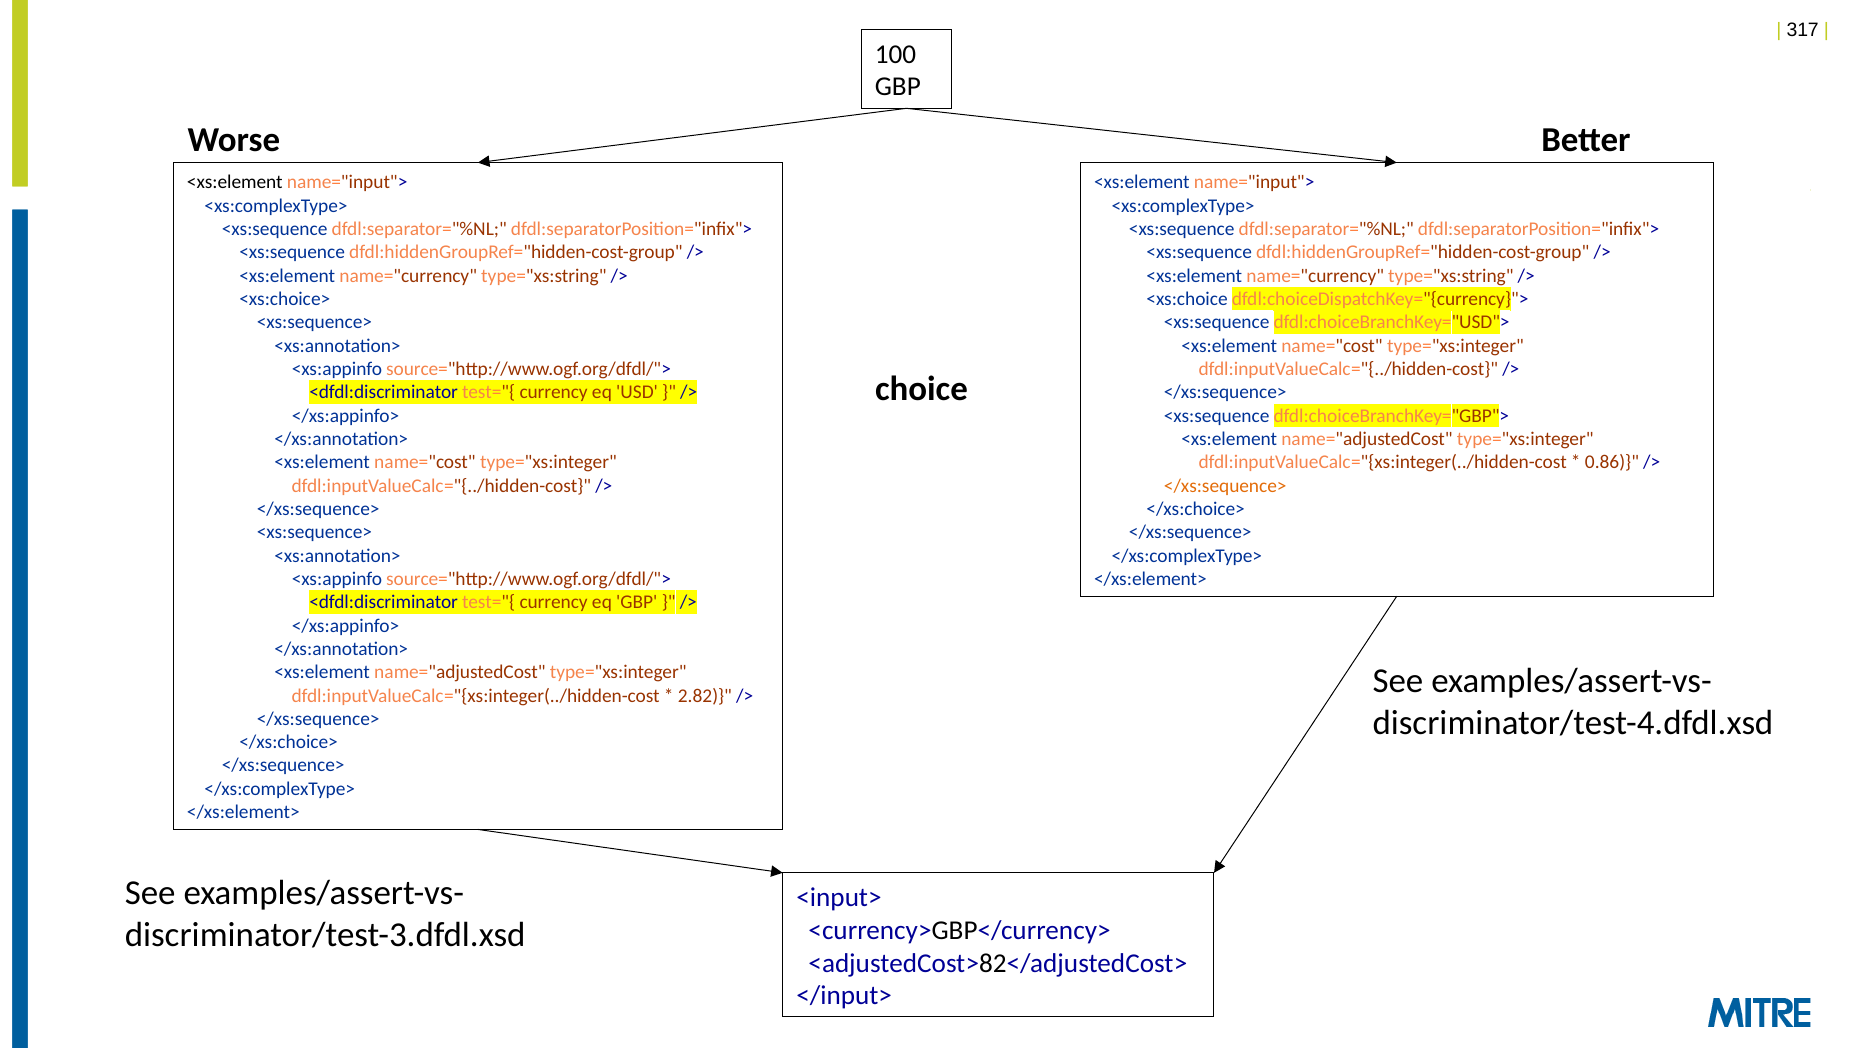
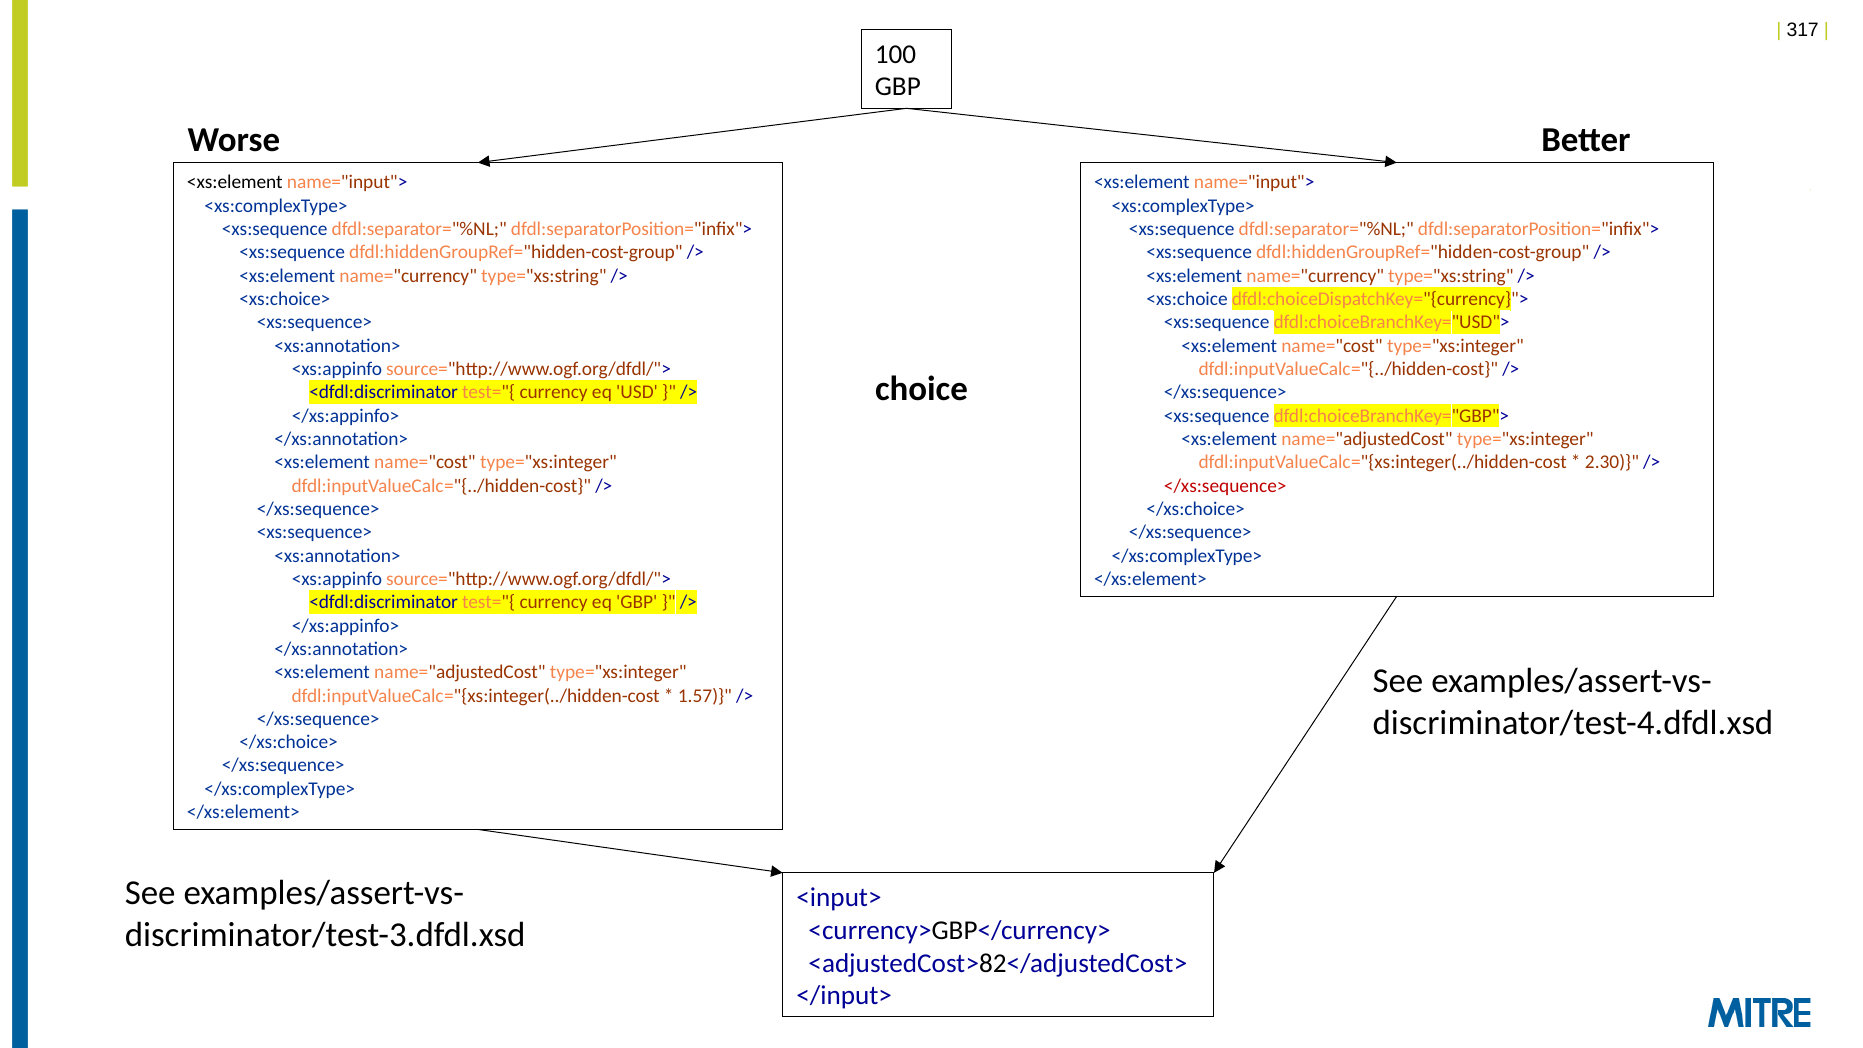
0.86: 0.86 -> 2.30
</xs:sequence> at (1225, 486) colour: orange -> red
2.82: 2.82 -> 1.57
